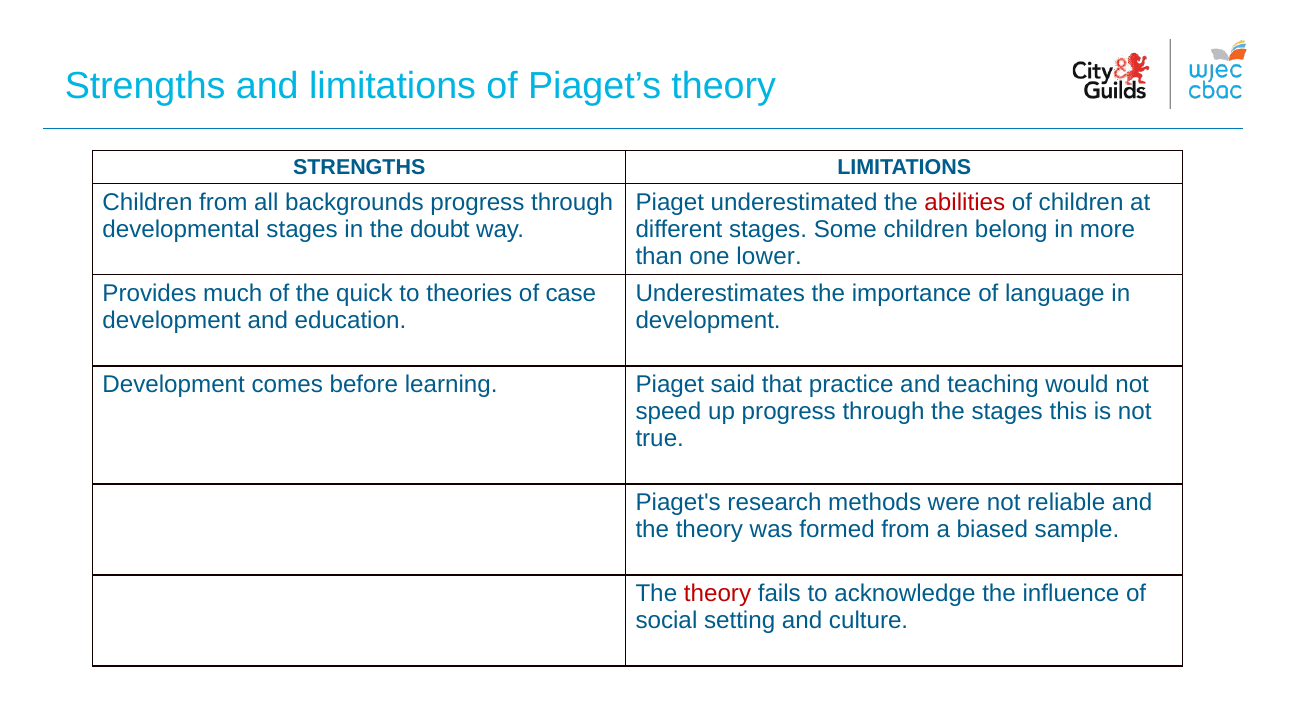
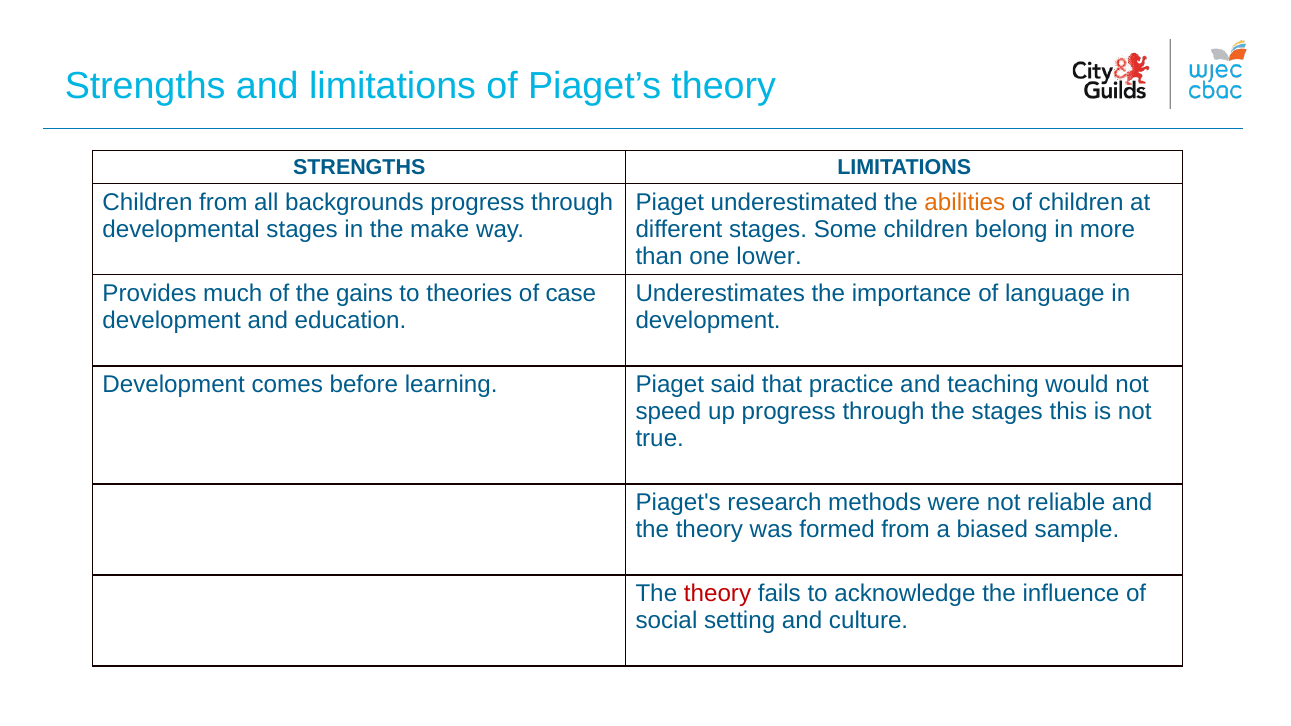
abilities colour: red -> orange
doubt: doubt -> make
quick: quick -> gains
